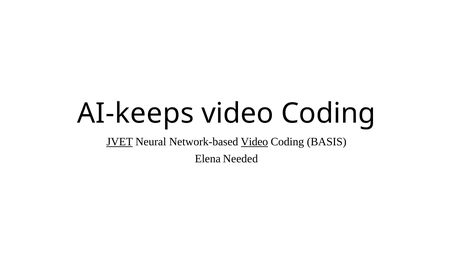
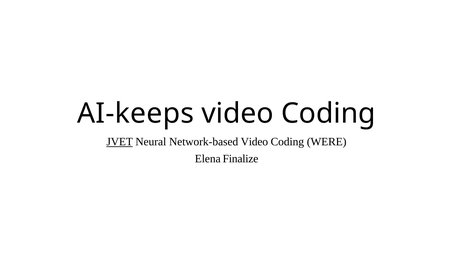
Video at (254, 142) underline: present -> none
BASIS: BASIS -> WERE
Needed: Needed -> Finalize
